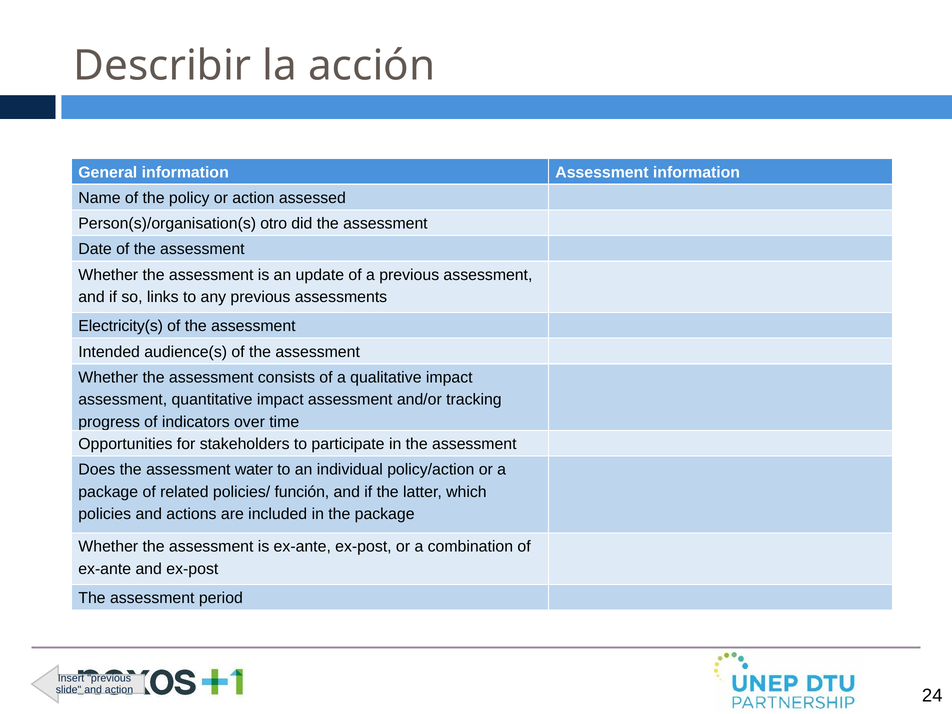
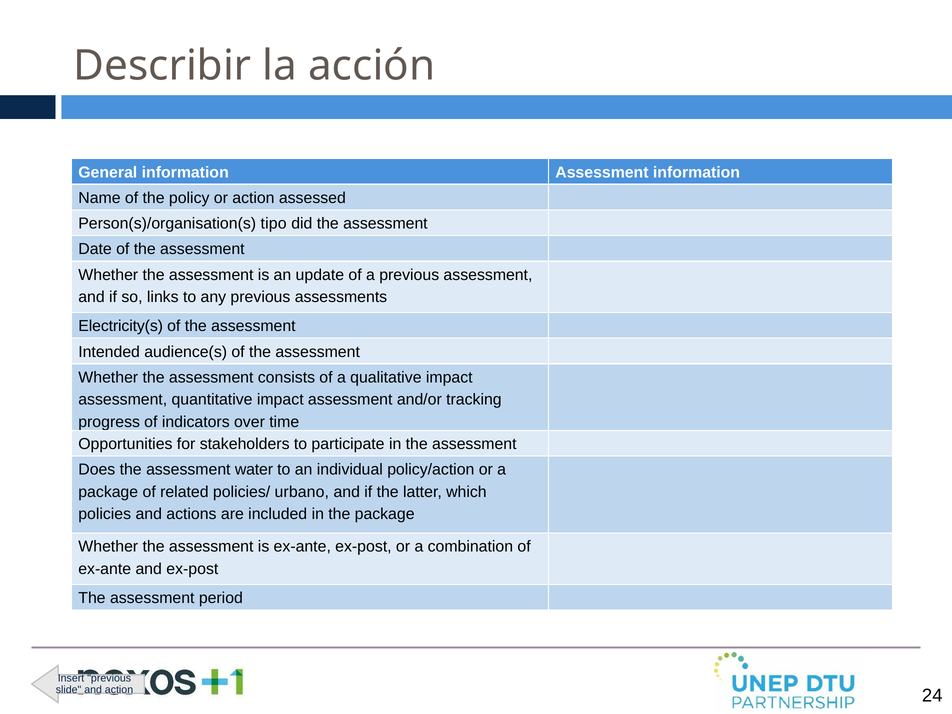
otro: otro -> tipo
función: función -> urbano
